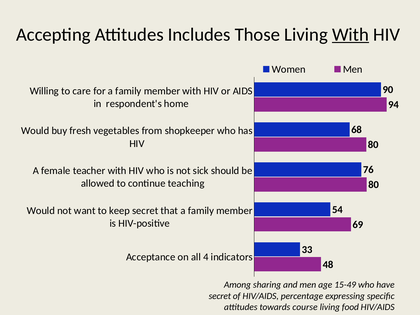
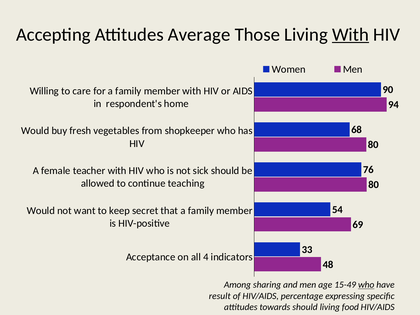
Includes: Includes -> Average
who at (366, 285) underline: none -> present
secret at (220, 296): secret -> result
towards course: course -> should
